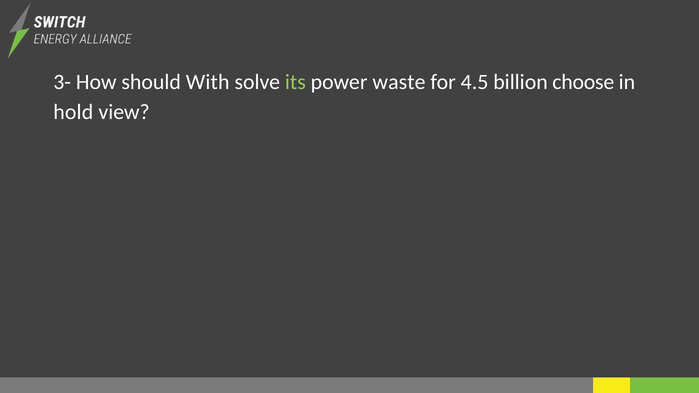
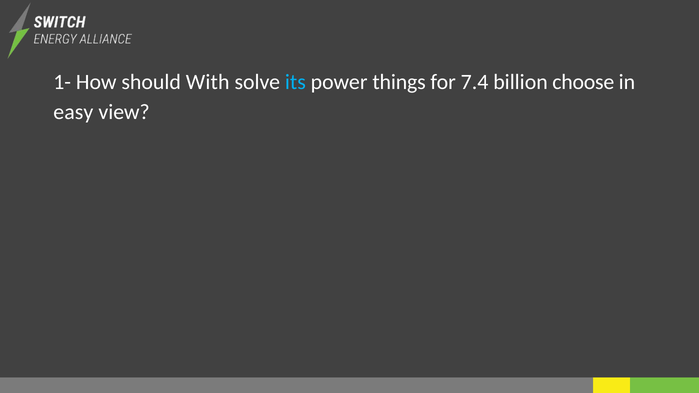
3-: 3- -> 1-
its colour: light green -> light blue
waste: waste -> things
4.5: 4.5 -> 7.4
hold: hold -> easy
